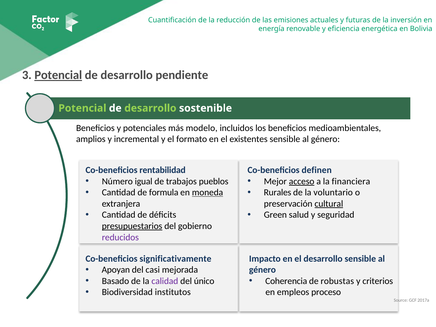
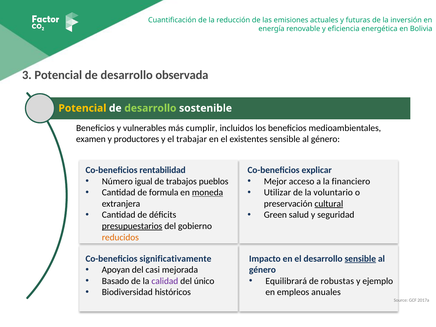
Potencial at (58, 75) underline: present -> none
pendiente: pendiente -> observada
Potencial at (82, 108) colour: light green -> yellow
potenciales: potenciales -> vulnerables
modelo: modelo -> cumplir
amplios: amplios -> examen
incremental: incremental -> productores
formato: formato -> trabajar
definen: definen -> explicar
acceso underline: present -> none
financiera: financiera -> financiero
Rurales: Rurales -> Utilizar
reducidos colour: purple -> orange
sensible at (360, 259) underline: none -> present
Coherencia: Coherencia -> Equilibrará
criterios: criterios -> ejemplo
institutos: institutos -> históricos
proceso: proceso -> anuales
